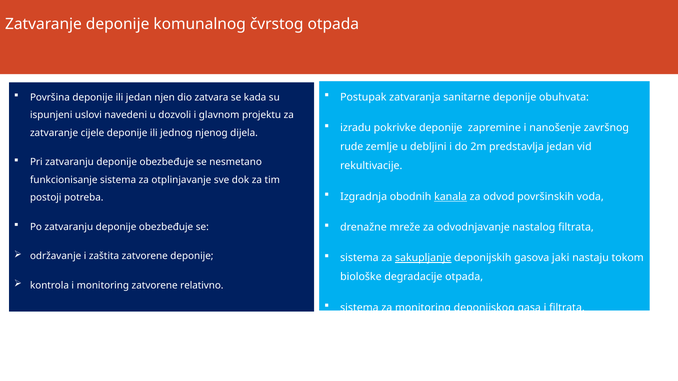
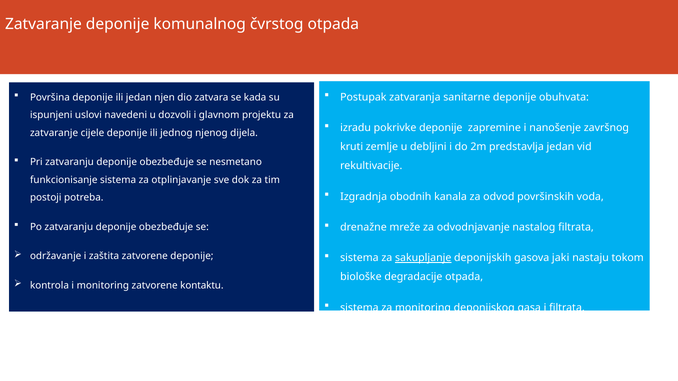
rude: rude -> kruti
kanala underline: present -> none
relativno: relativno -> kontaktu
